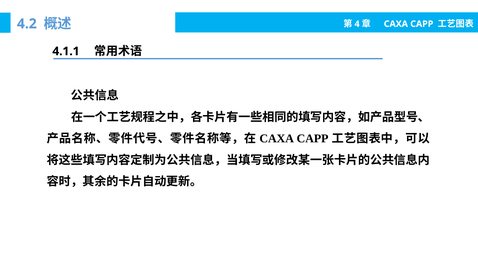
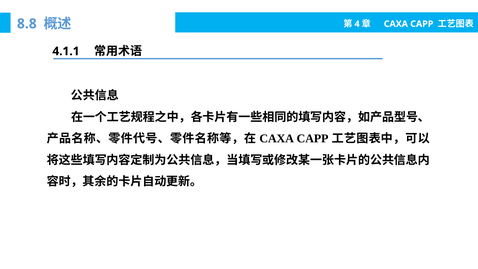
4.2: 4.2 -> 8.8
